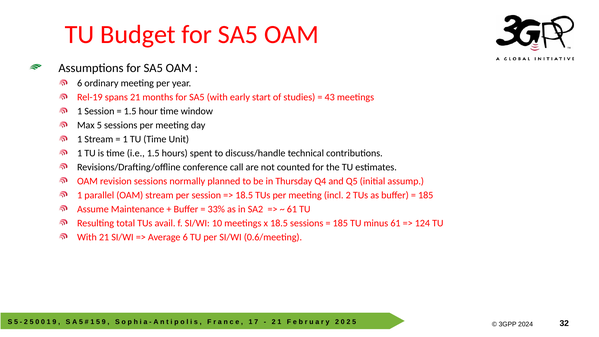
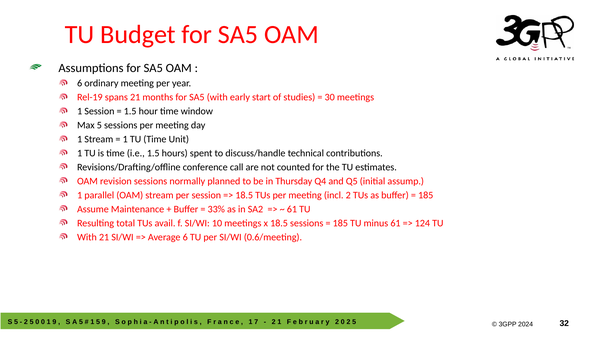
43: 43 -> 30
